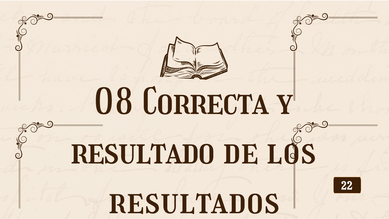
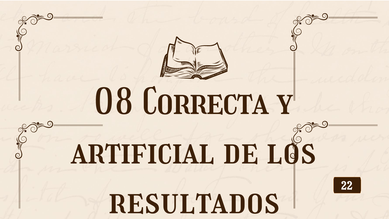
resultado: resultado -> artificial
